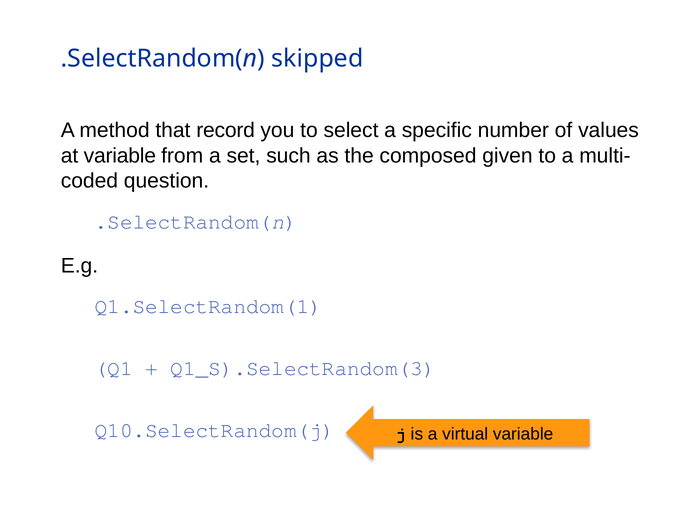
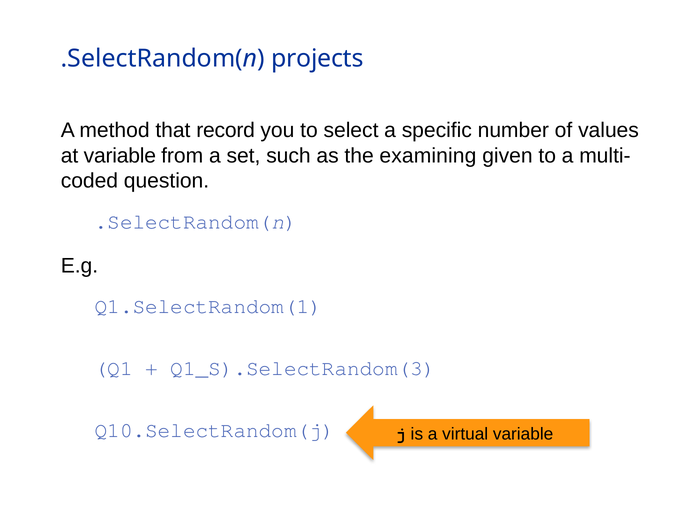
skipped: skipped -> projects
composed: composed -> examining
